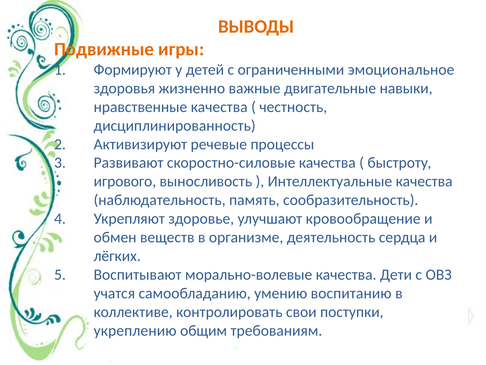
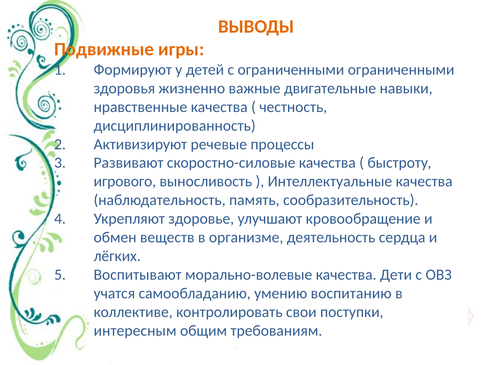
ограниченными эмоциональное: эмоциональное -> ограниченными
укреплению: укреплению -> интересным
